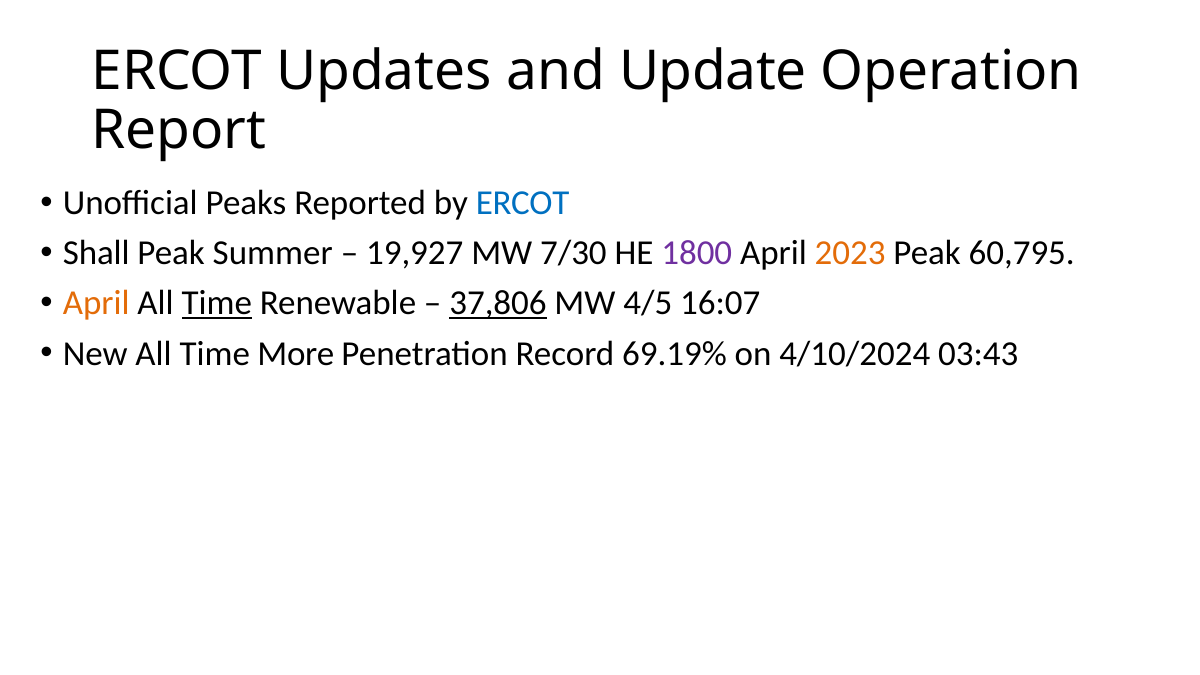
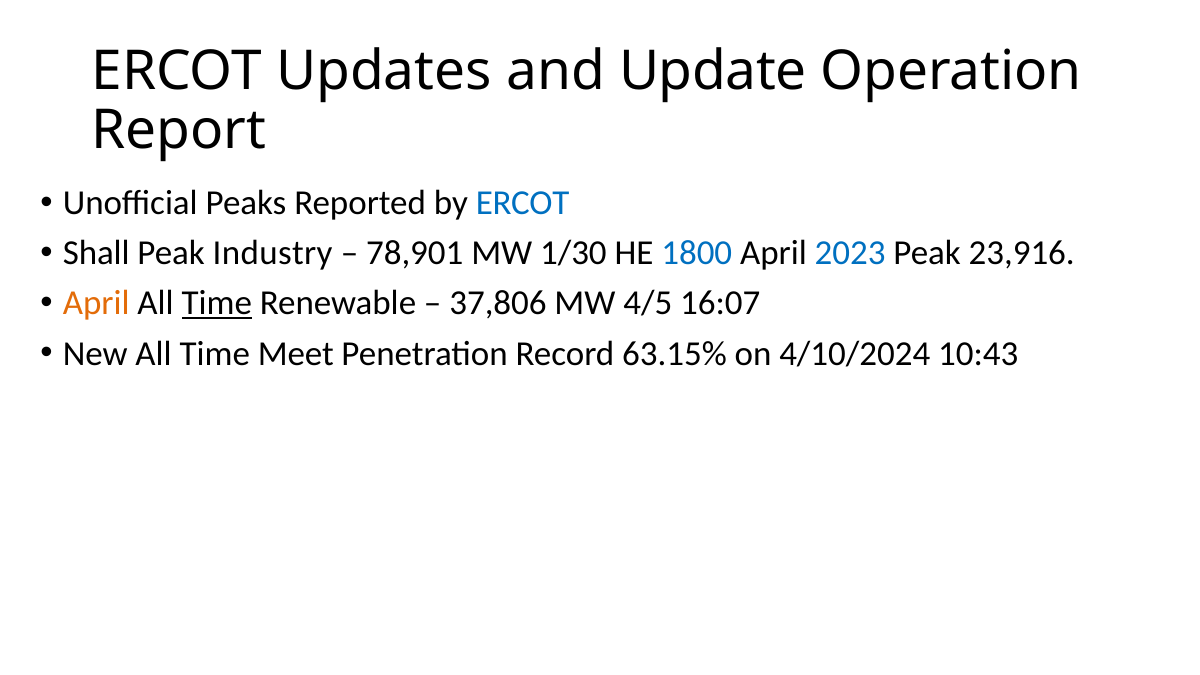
Summer: Summer -> Industry
19,927: 19,927 -> 78,901
7/30: 7/30 -> 1/30
1800 colour: purple -> blue
2023 colour: orange -> blue
60,795: 60,795 -> 23,916
37,806 underline: present -> none
More: More -> Meet
69.19%: 69.19% -> 63.15%
03:43: 03:43 -> 10:43
